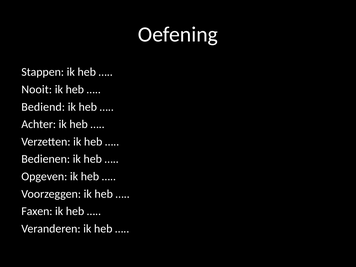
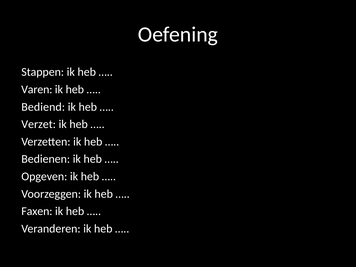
Nooit: Nooit -> Varen
Achter: Achter -> Verzet
